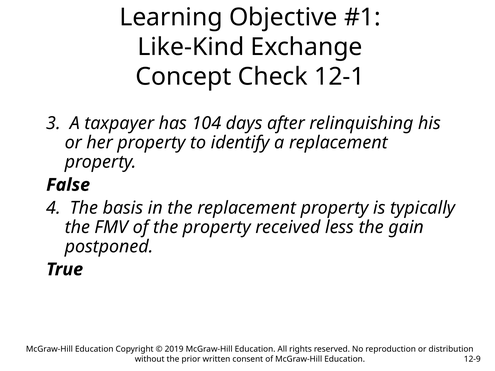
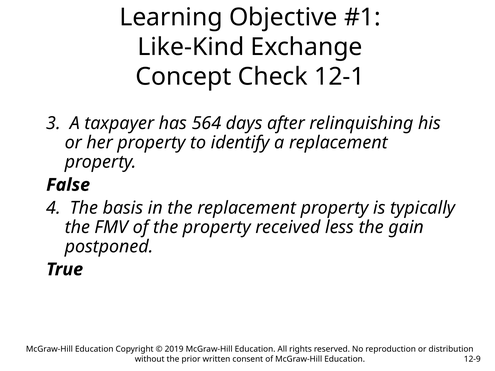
104: 104 -> 564
